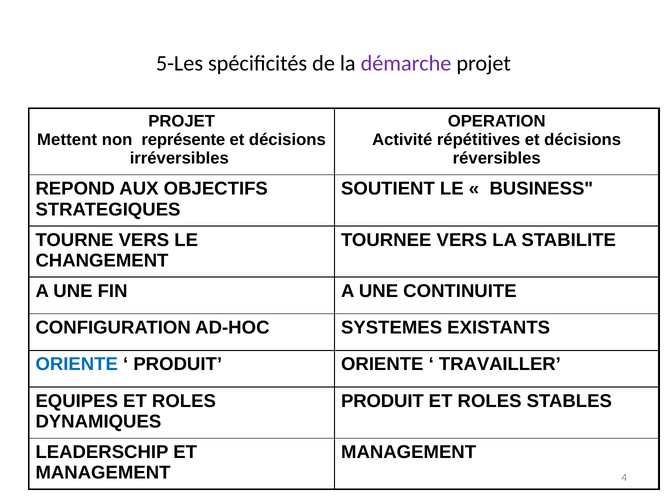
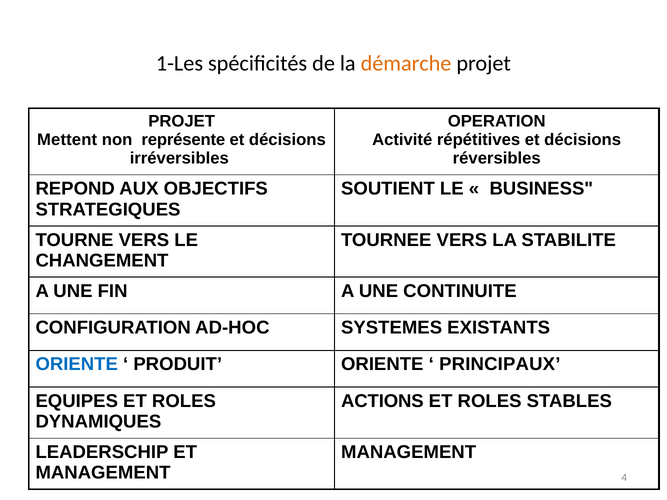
5-Les: 5-Les -> 1-Les
démarche colour: purple -> orange
TRAVAILLER: TRAVAILLER -> PRINCIPAUX
PRODUIT at (382, 401): PRODUIT -> ACTIONS
